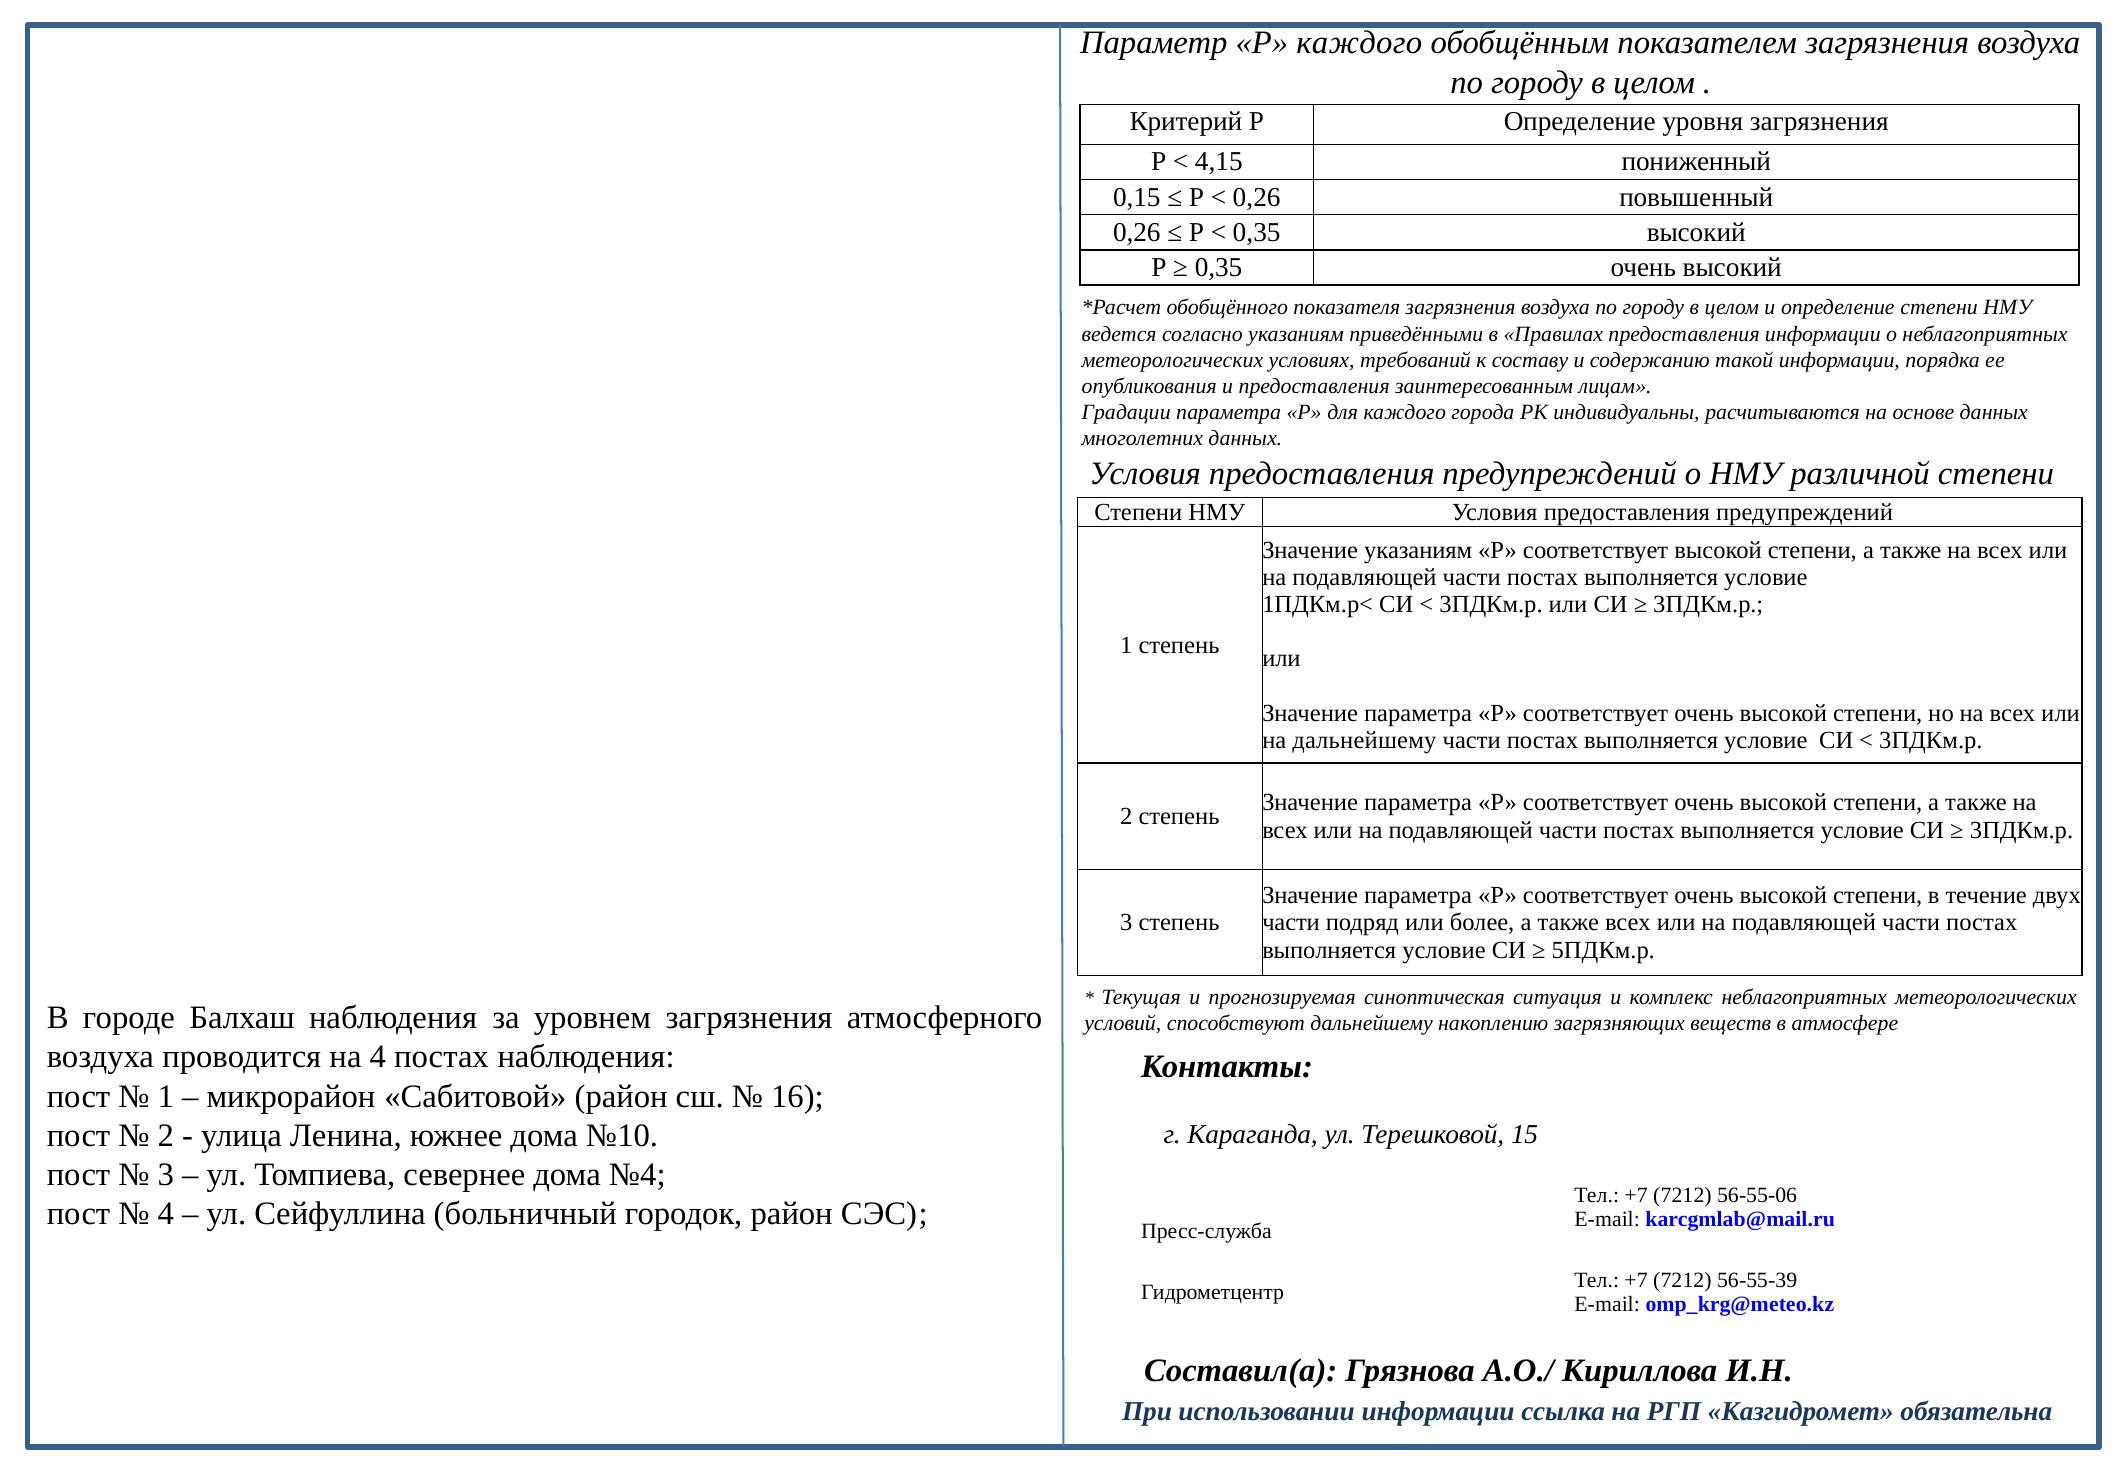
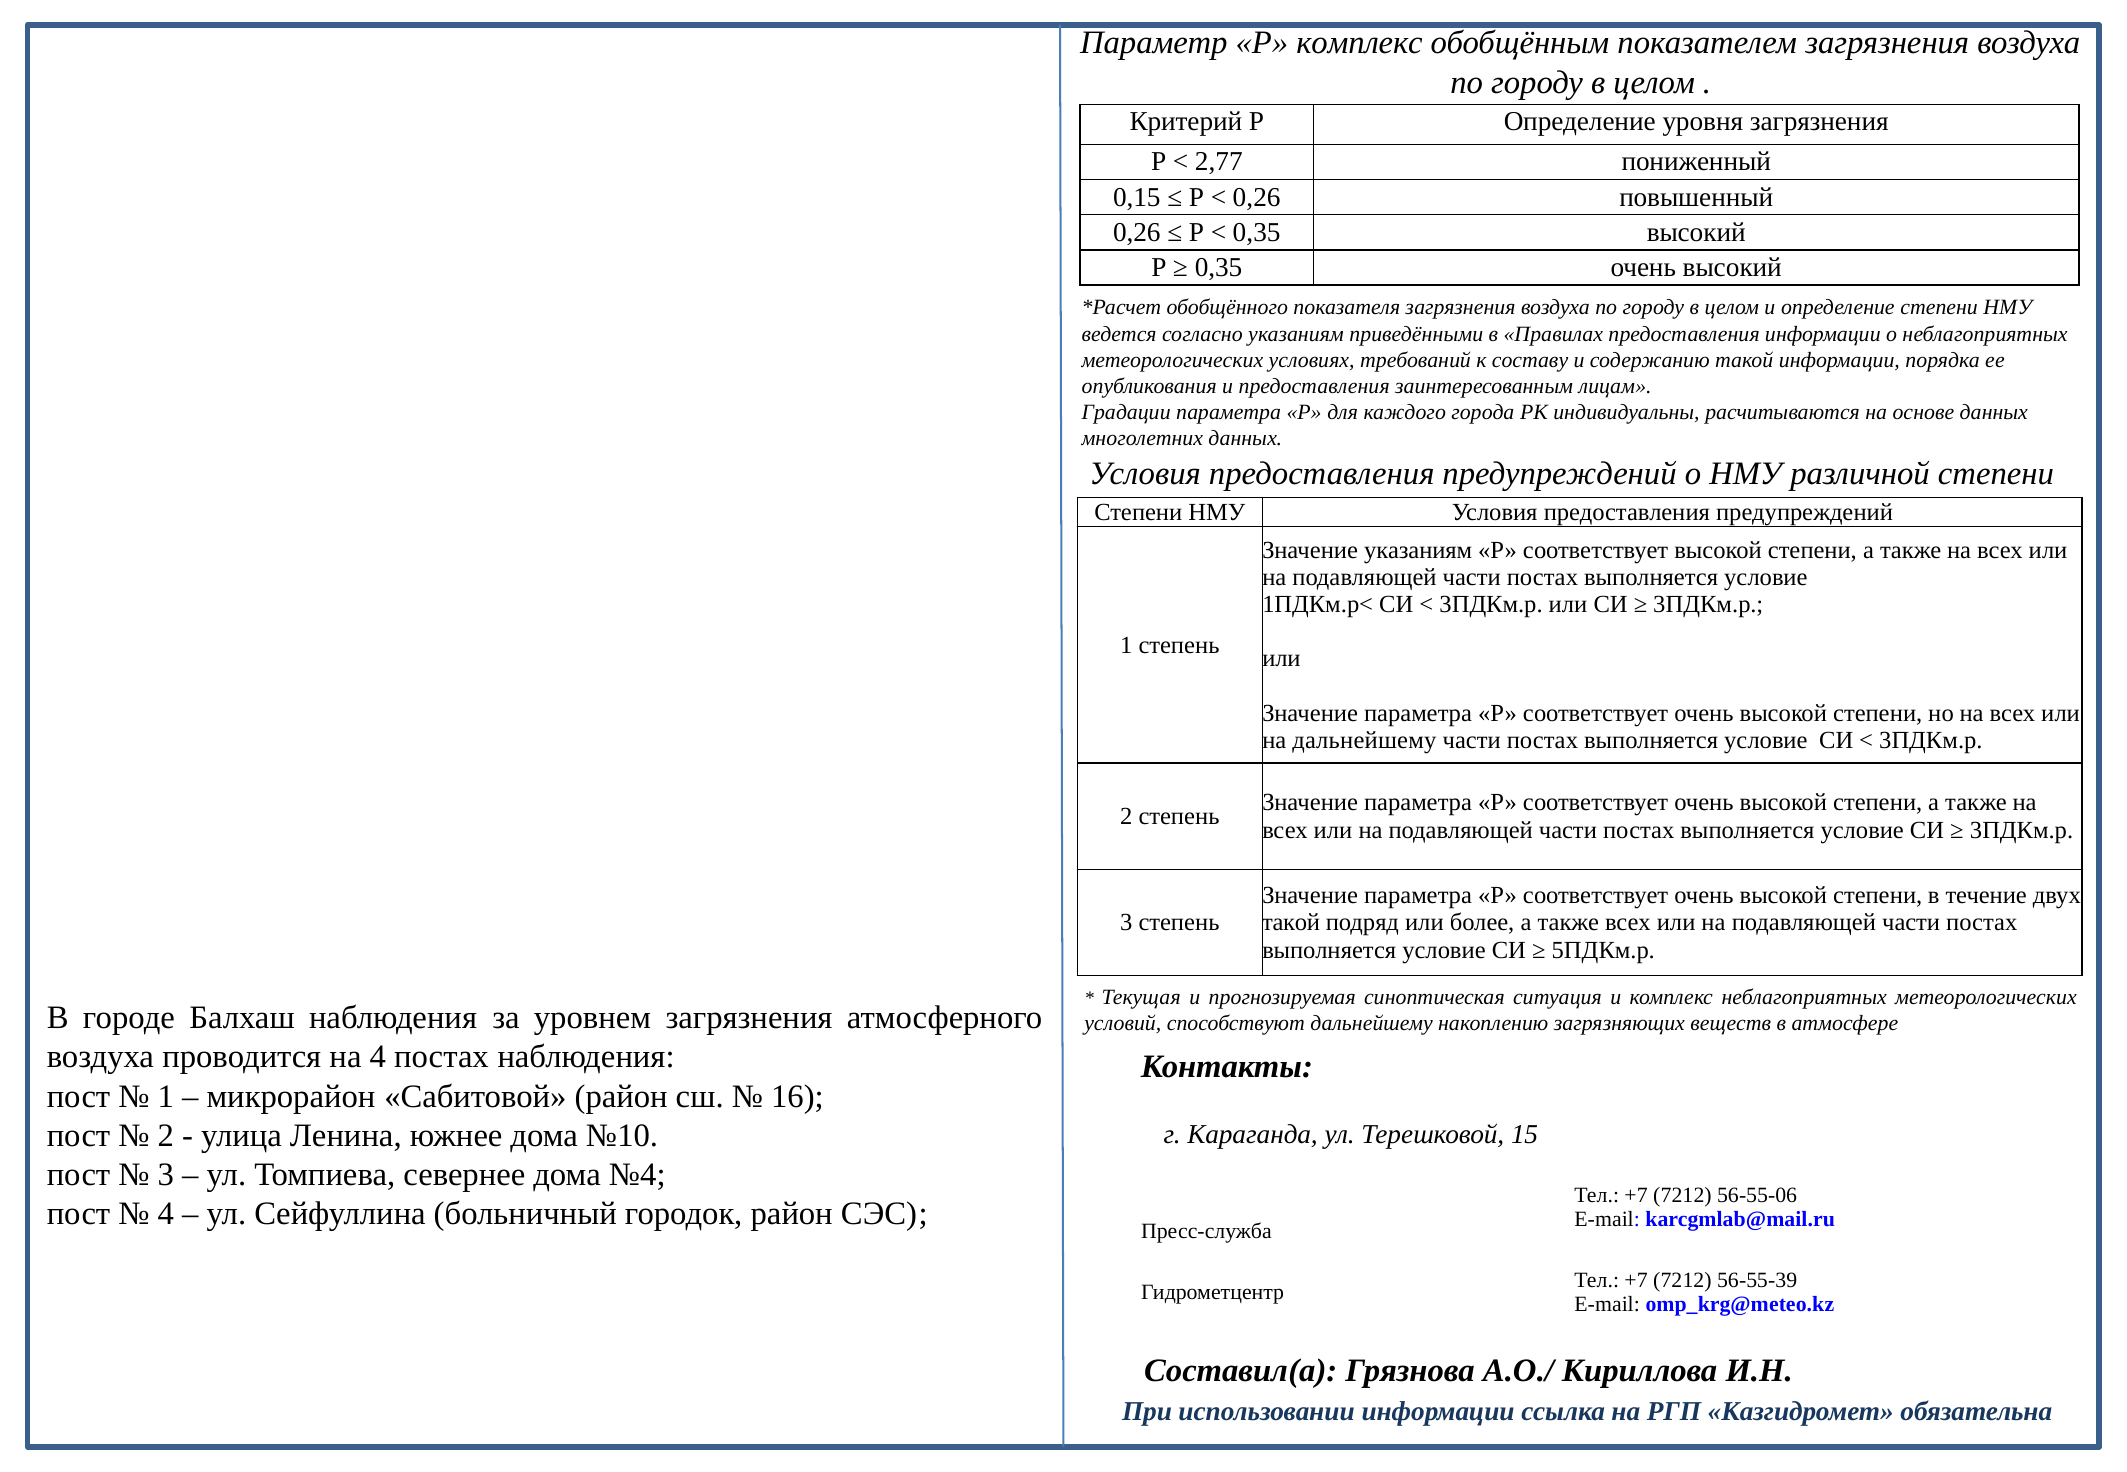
Р каждого: каждого -> комплекс
4,15: 4,15 -> 2,77
части at (1291, 923): части -> такой
